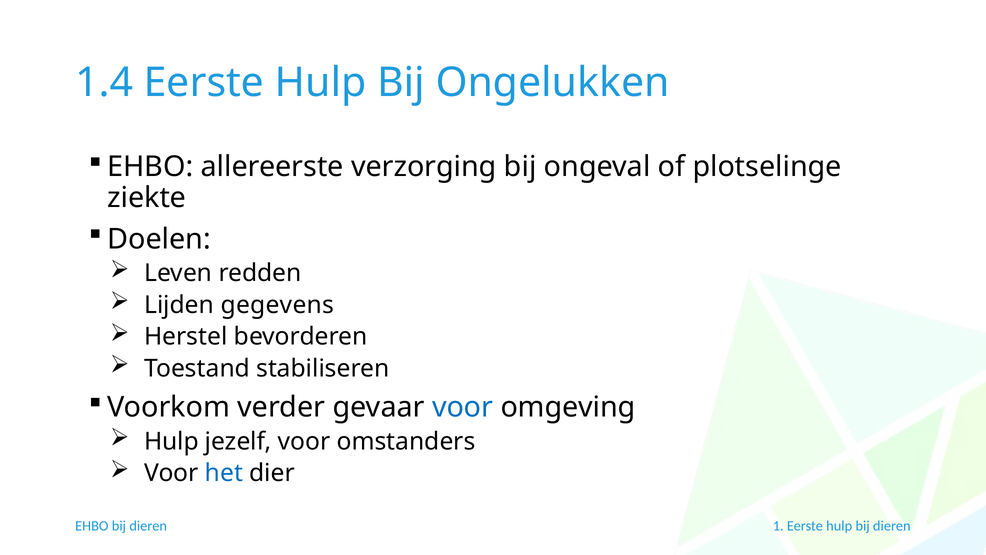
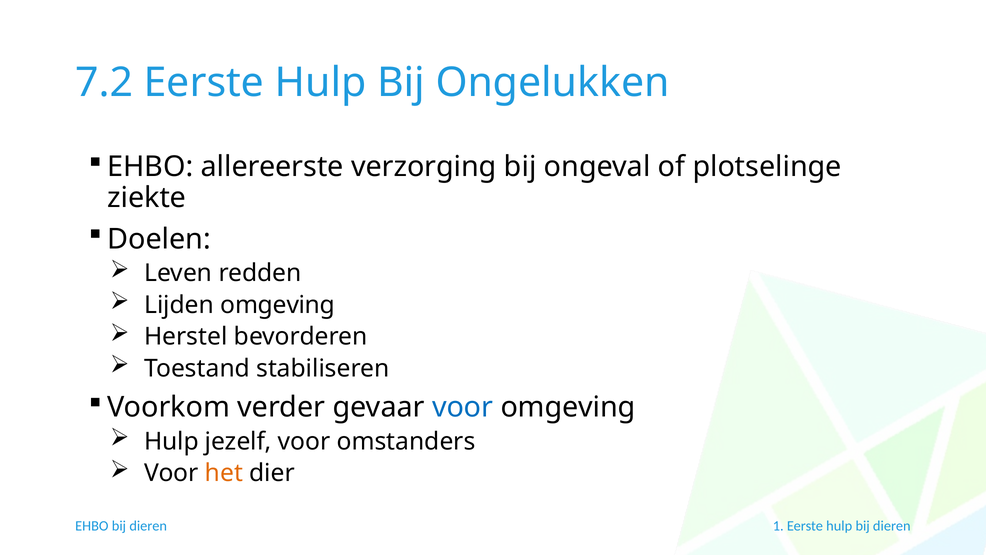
1.4: 1.4 -> 7.2
Lijden gegevens: gegevens -> omgeving
het colour: blue -> orange
